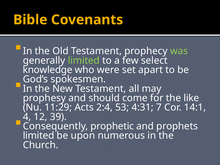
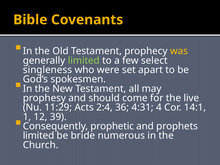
was colour: light green -> yellow
knowledge: knowledge -> singleness
like: like -> live
53: 53 -> 36
7: 7 -> 4
4: 4 -> 1
upon: upon -> bride
